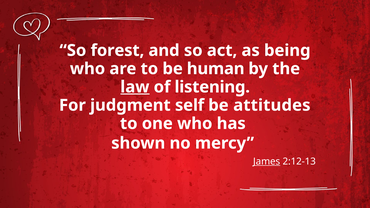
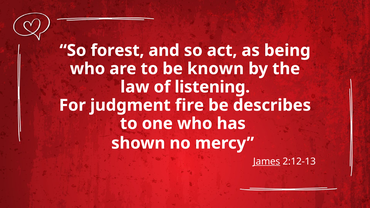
human: human -> known
law underline: present -> none
self: self -> fire
attitudes: attitudes -> describes
